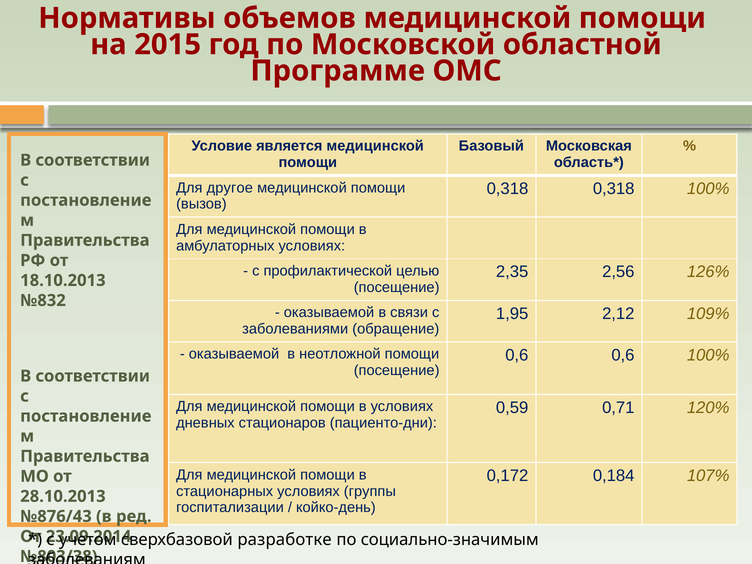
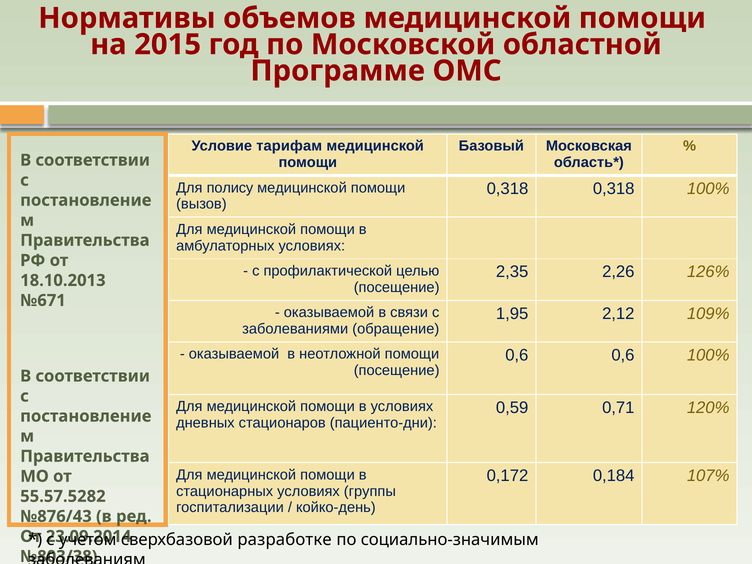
является: является -> тарифам
другое: другое -> полису
2,56: 2,56 -> 2,26
№832: №832 -> №671
28.10.2013: 28.10.2013 -> 55.57.5282
